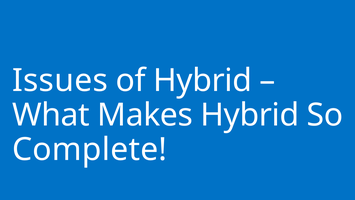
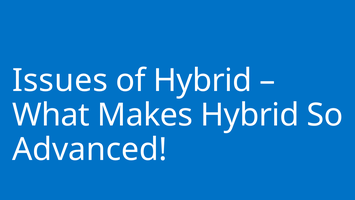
Complete: Complete -> Advanced
